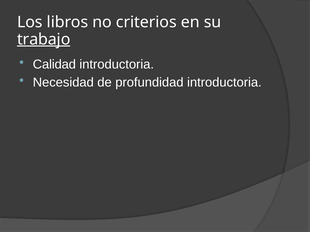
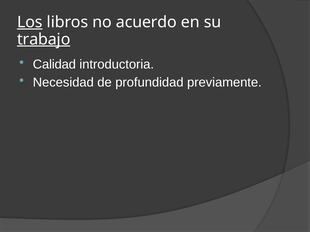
Los underline: none -> present
criterios: criterios -> acuerdo
profundidad introductoria: introductoria -> previamente
